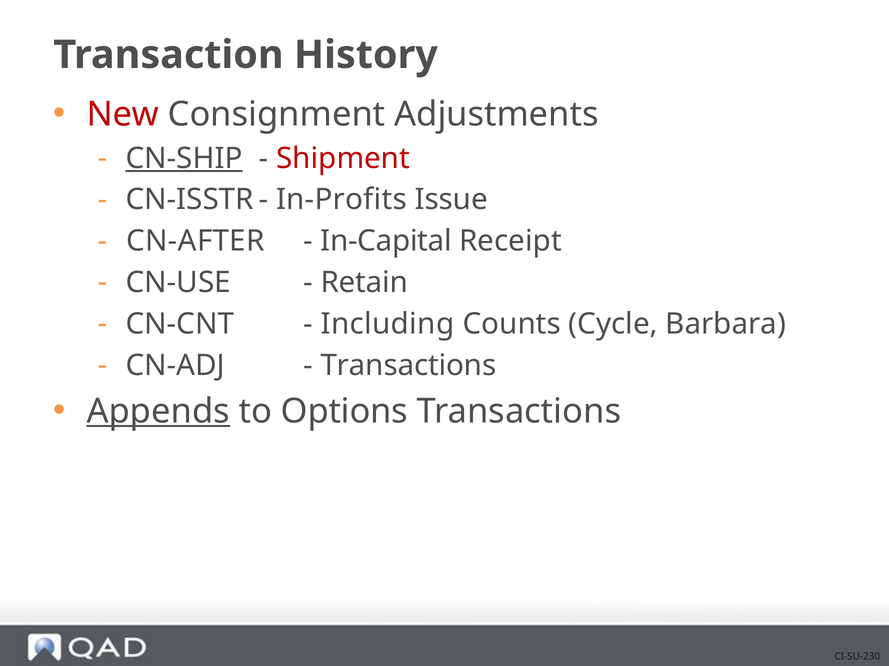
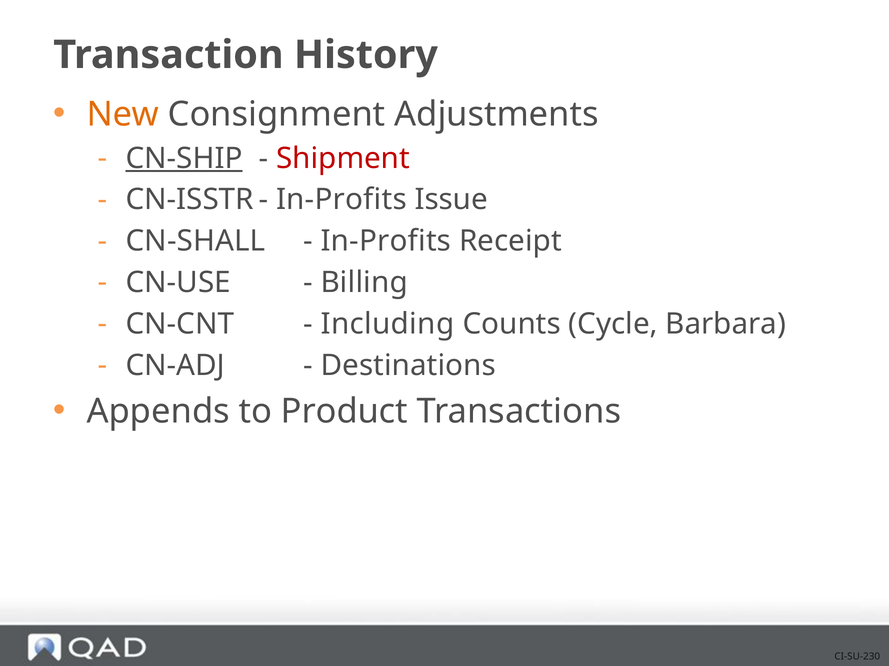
New colour: red -> orange
CN-AFTER: CN-AFTER -> CN-SHALL
In-Capital at (386, 241): In-Capital -> In-Profits
Retain: Retain -> Billing
Transactions at (408, 366): Transactions -> Destinations
Appends underline: present -> none
Options: Options -> Product
